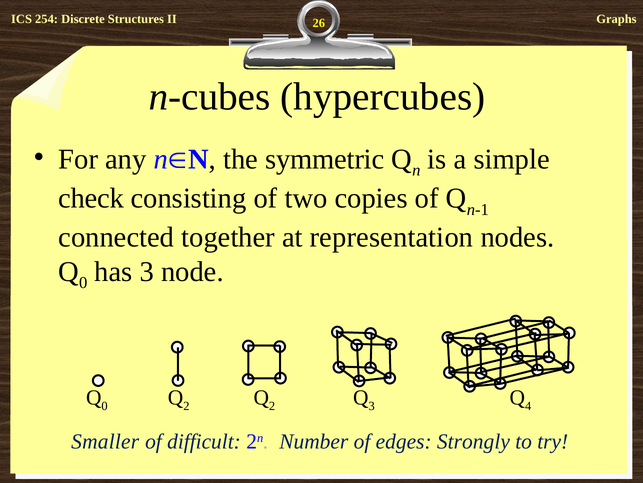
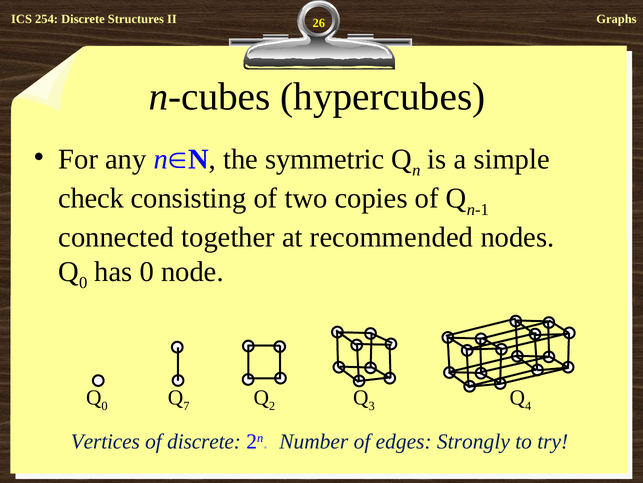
representation: representation -> recommended
has 3: 3 -> 0
2 at (186, 405): 2 -> 7
Smaller: Smaller -> Vertices
of difficult: difficult -> discrete
